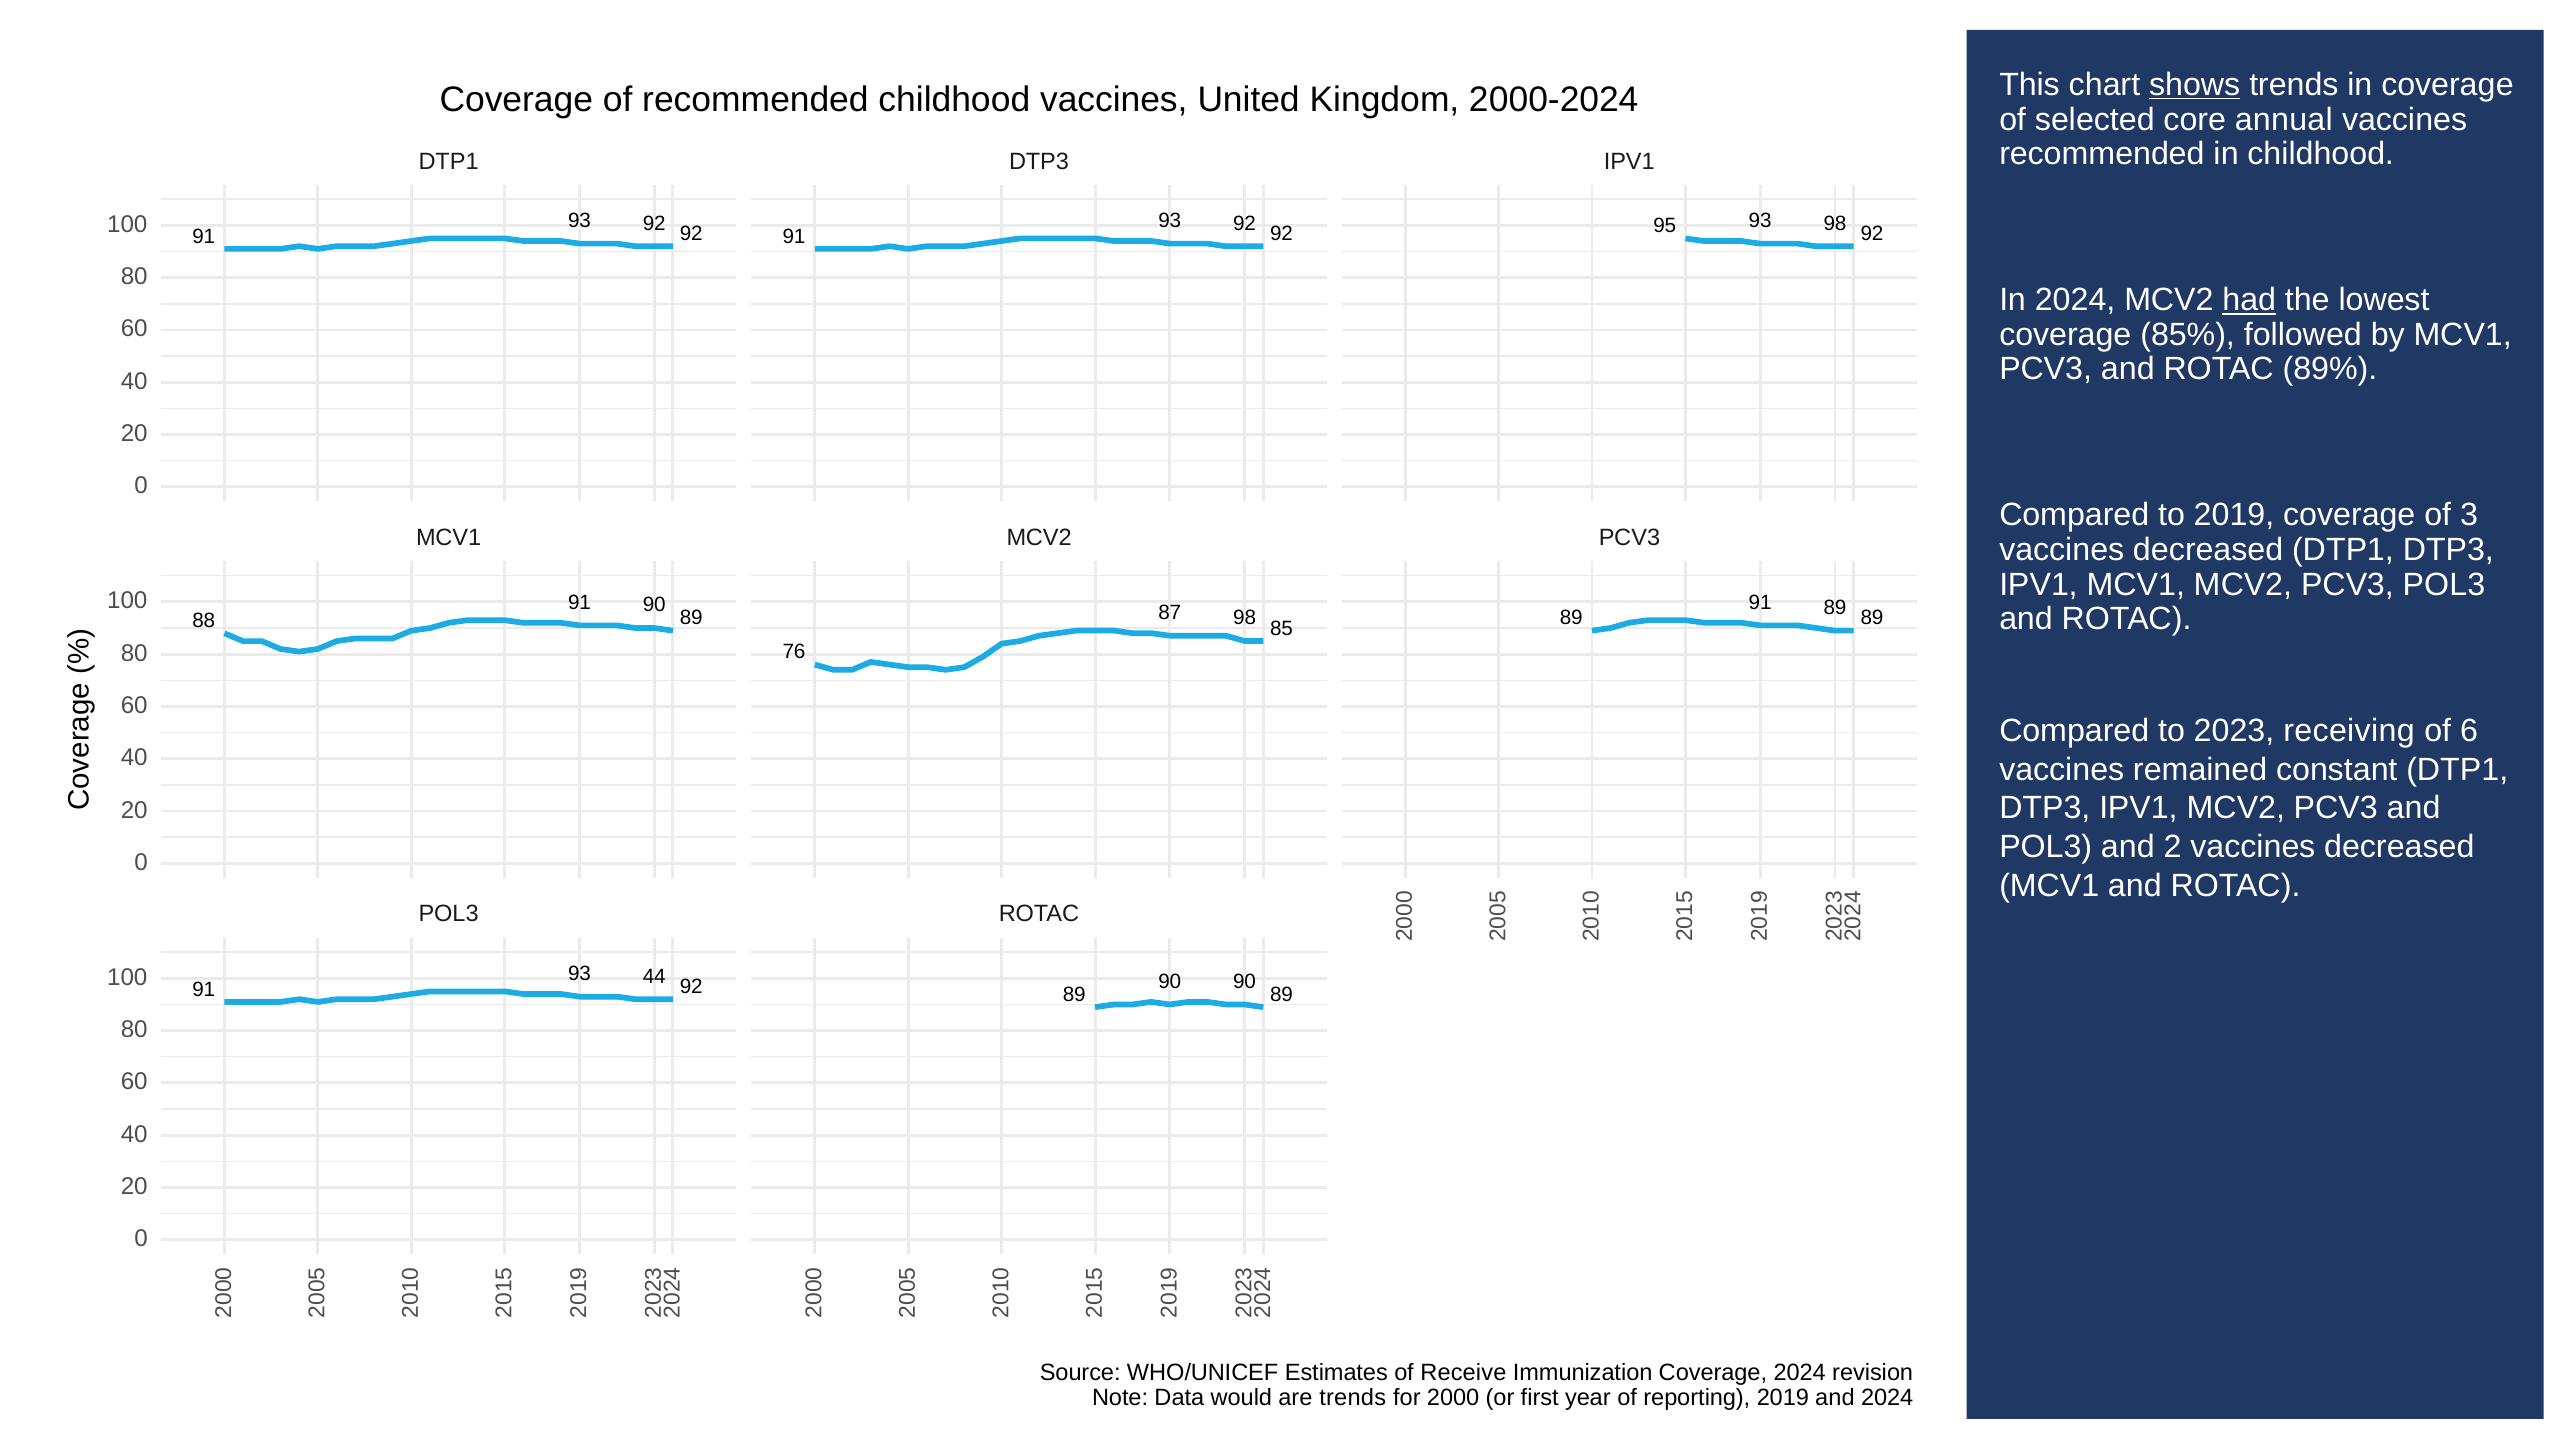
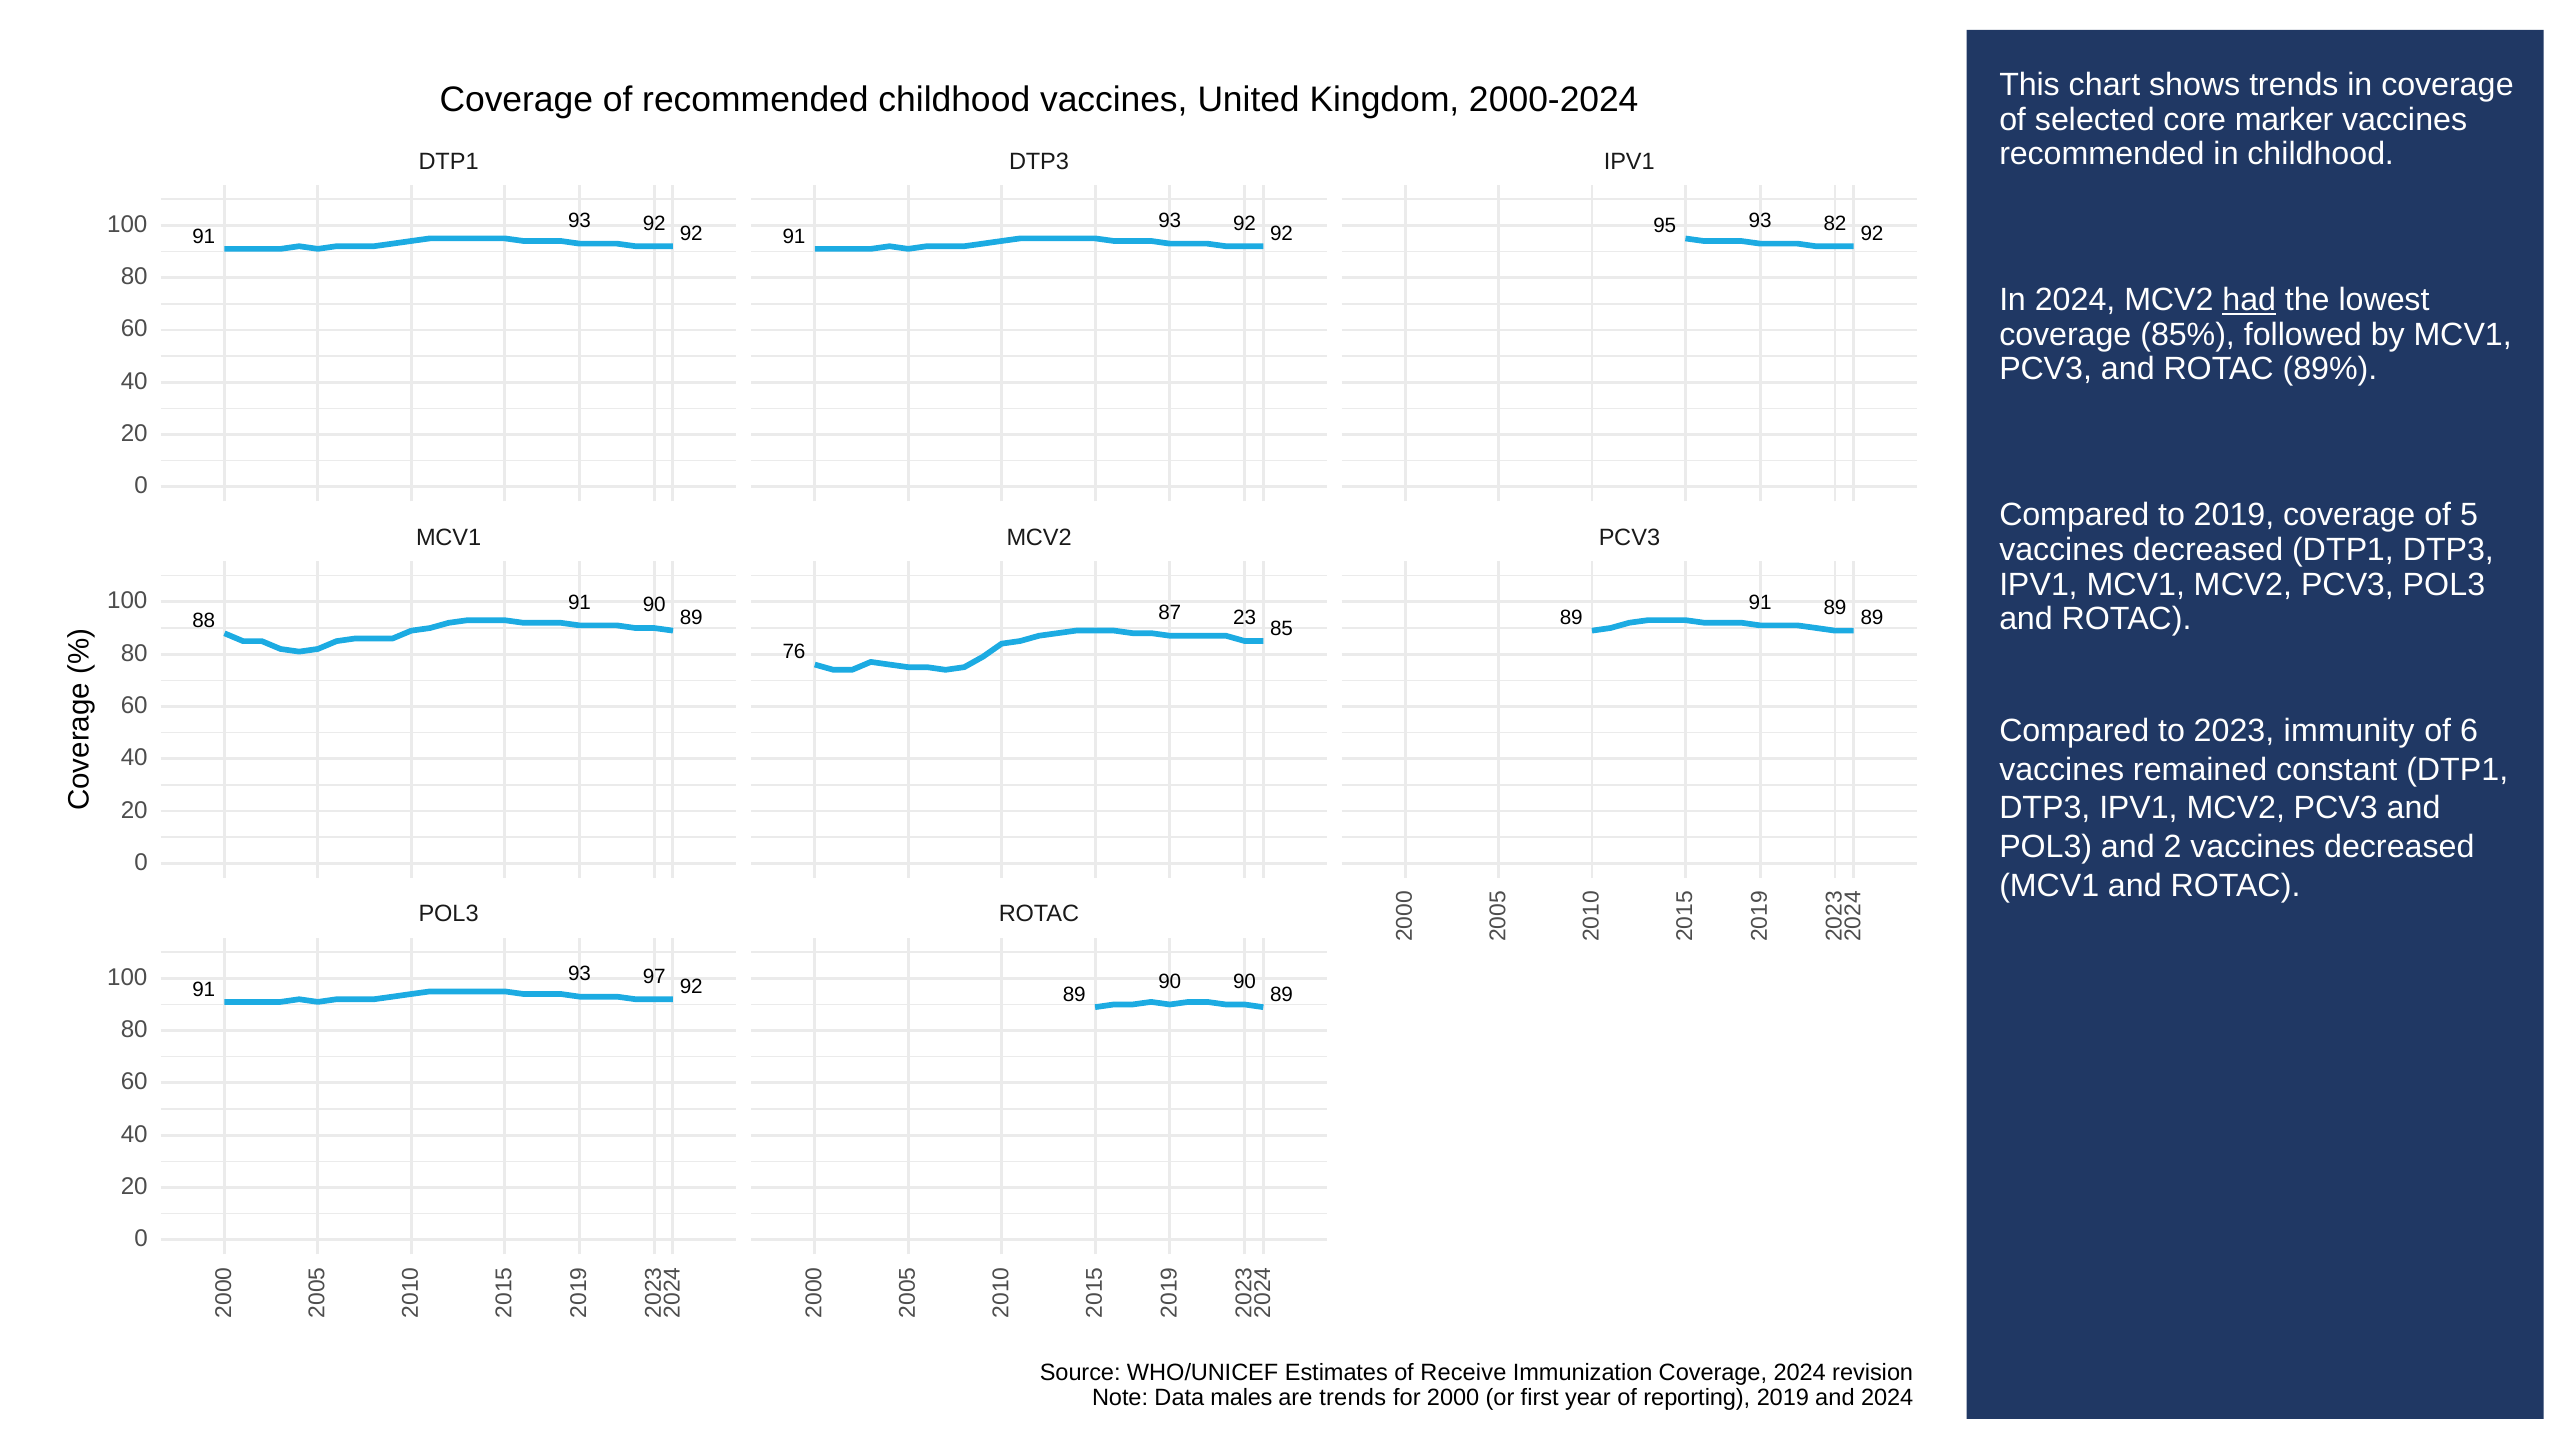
shows underline: present -> none
annual: annual -> marker
93 98: 98 -> 82
of 3: 3 -> 5
87 98: 98 -> 23
receiving: receiving -> immunity
44: 44 -> 97
would: would -> males
